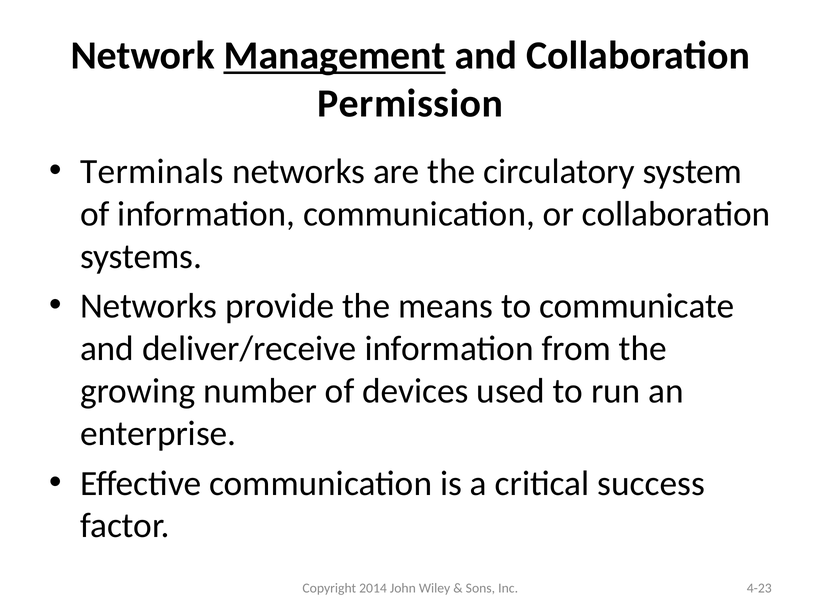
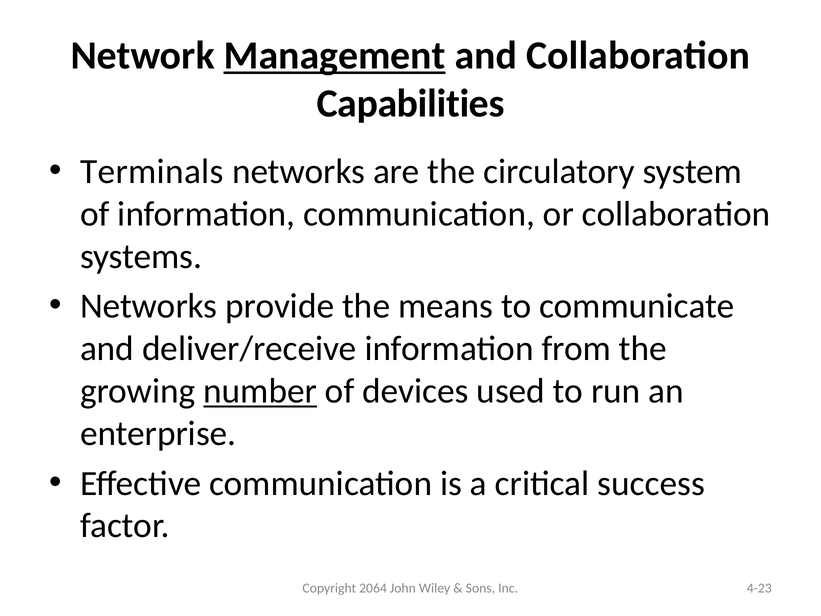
Permission: Permission -> Capabilities
number underline: none -> present
2014: 2014 -> 2064
